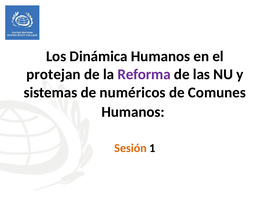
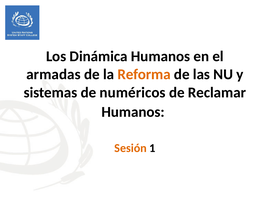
protejan: protejan -> armadas
Reforma colour: purple -> orange
Comunes: Comunes -> Reclamar
